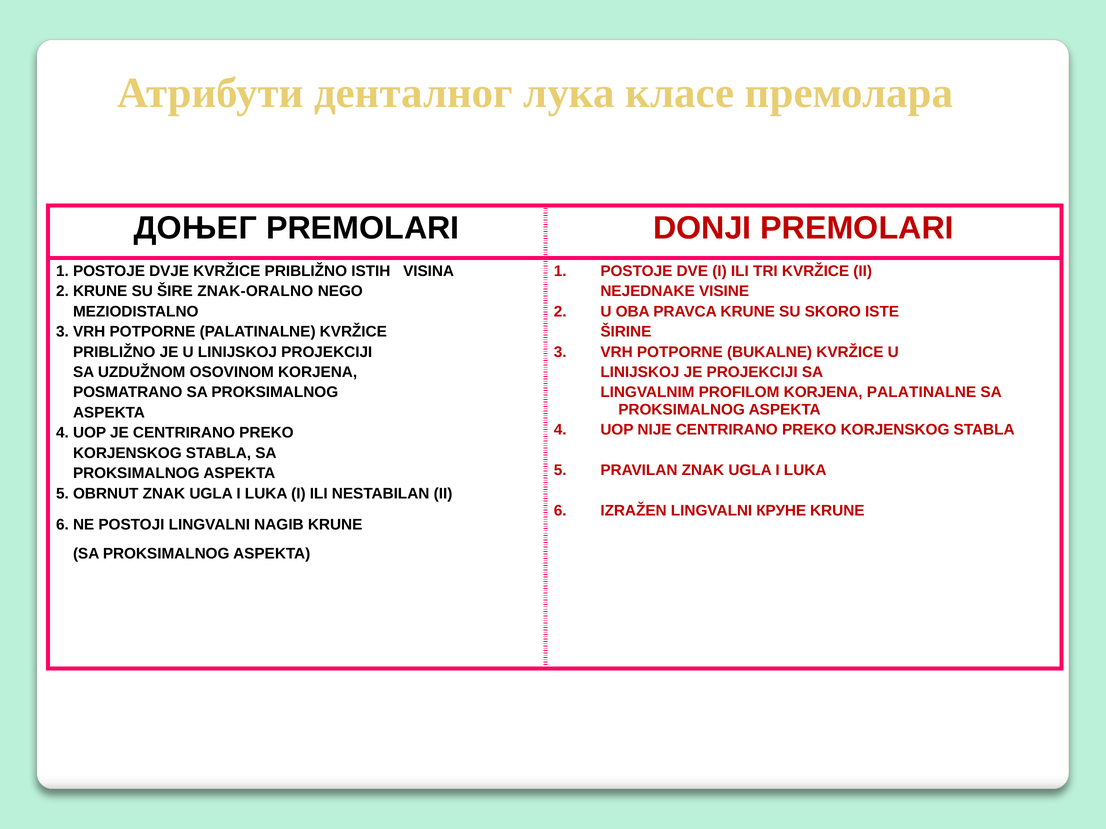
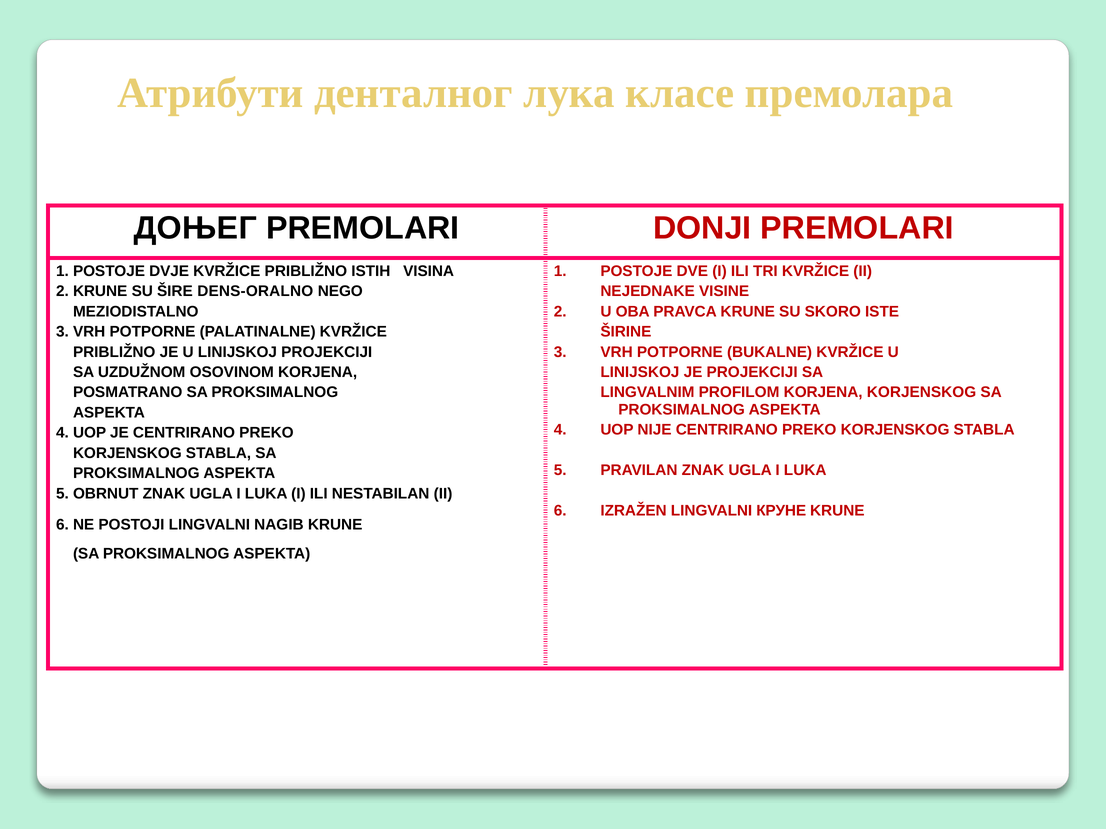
ZNAK-ORALNO: ZNAK-ORALNO -> DENS-ORALNO
KORJENA PALATINALNE: PALATINALNE -> KORJENSKOG
